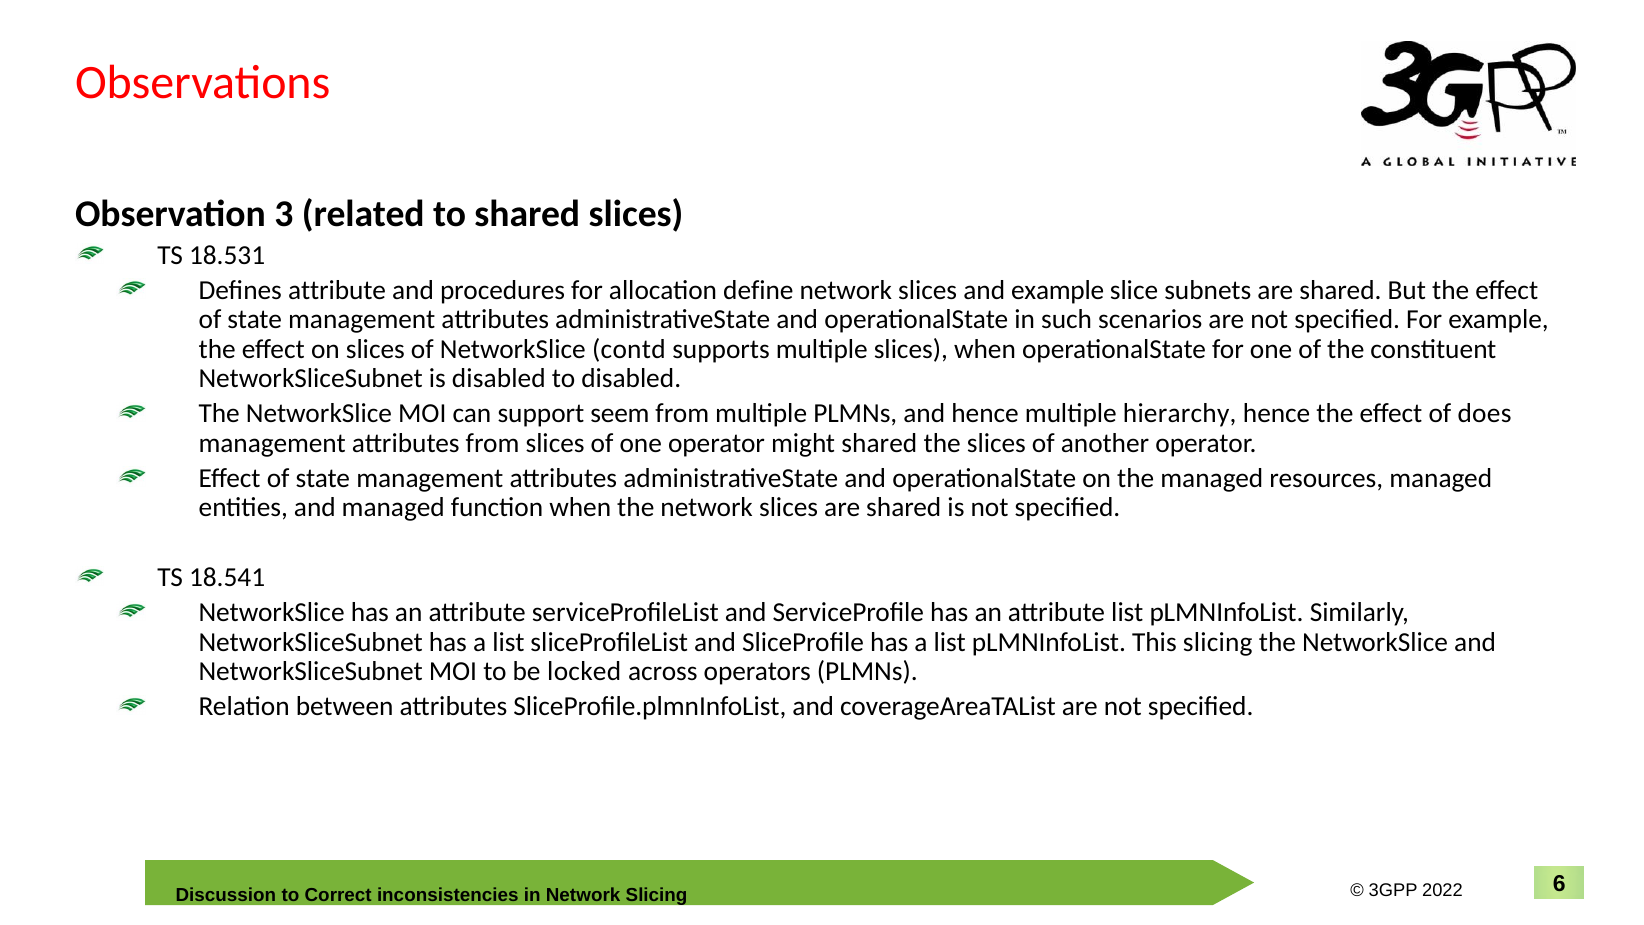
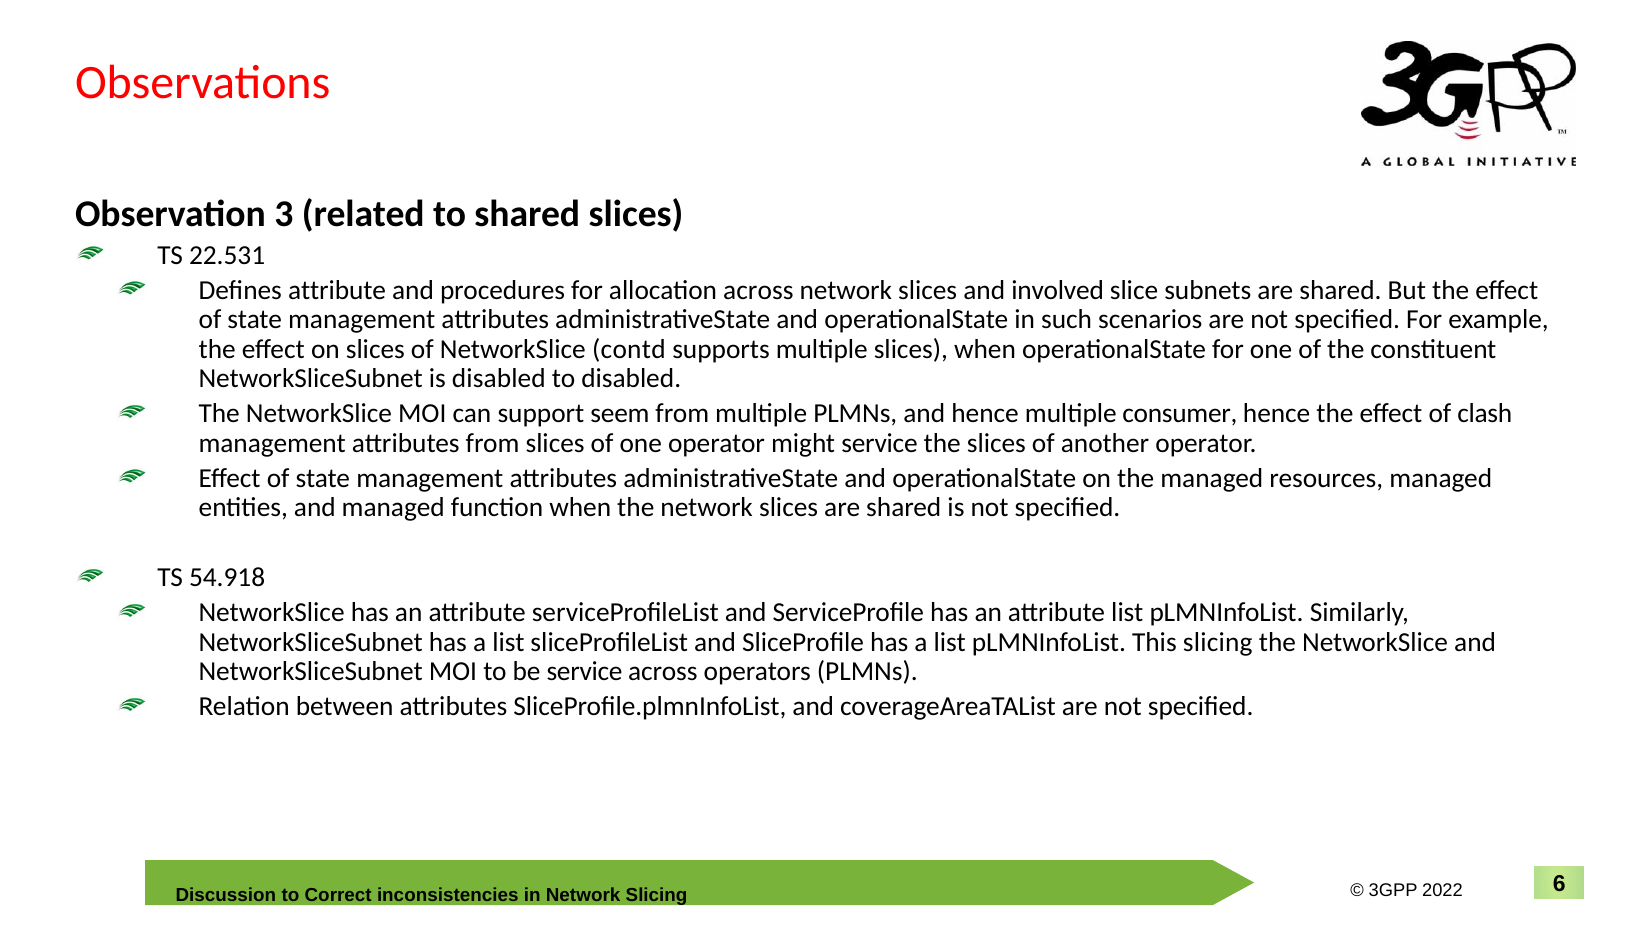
18.531: 18.531 -> 22.531
allocation define: define -> across
and example: example -> involved
hierarchy: hierarchy -> consumer
does: does -> clash
might shared: shared -> service
18.541: 18.541 -> 54.918
be locked: locked -> service
